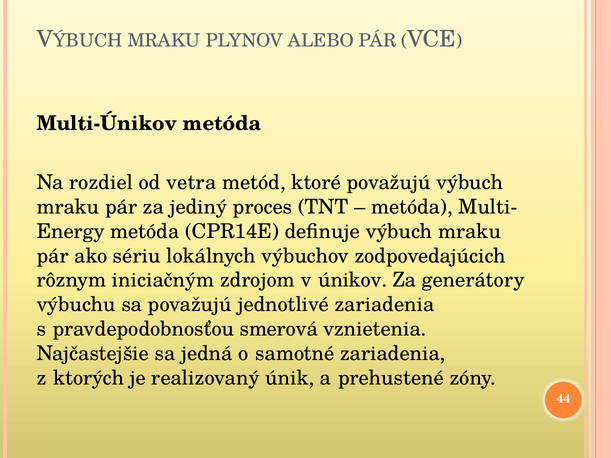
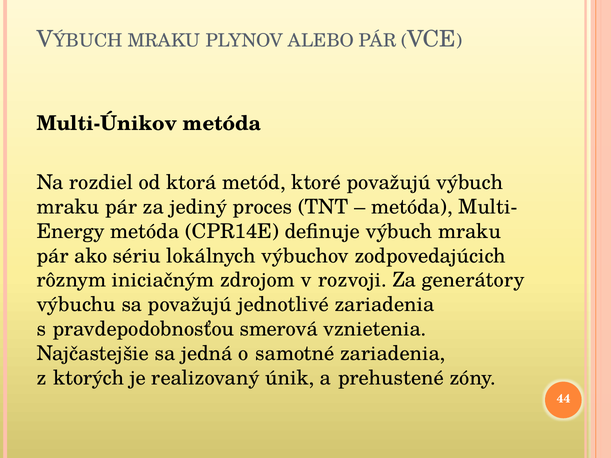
vetra: vetra -> ktorá
únikov: únikov -> rozvoji
